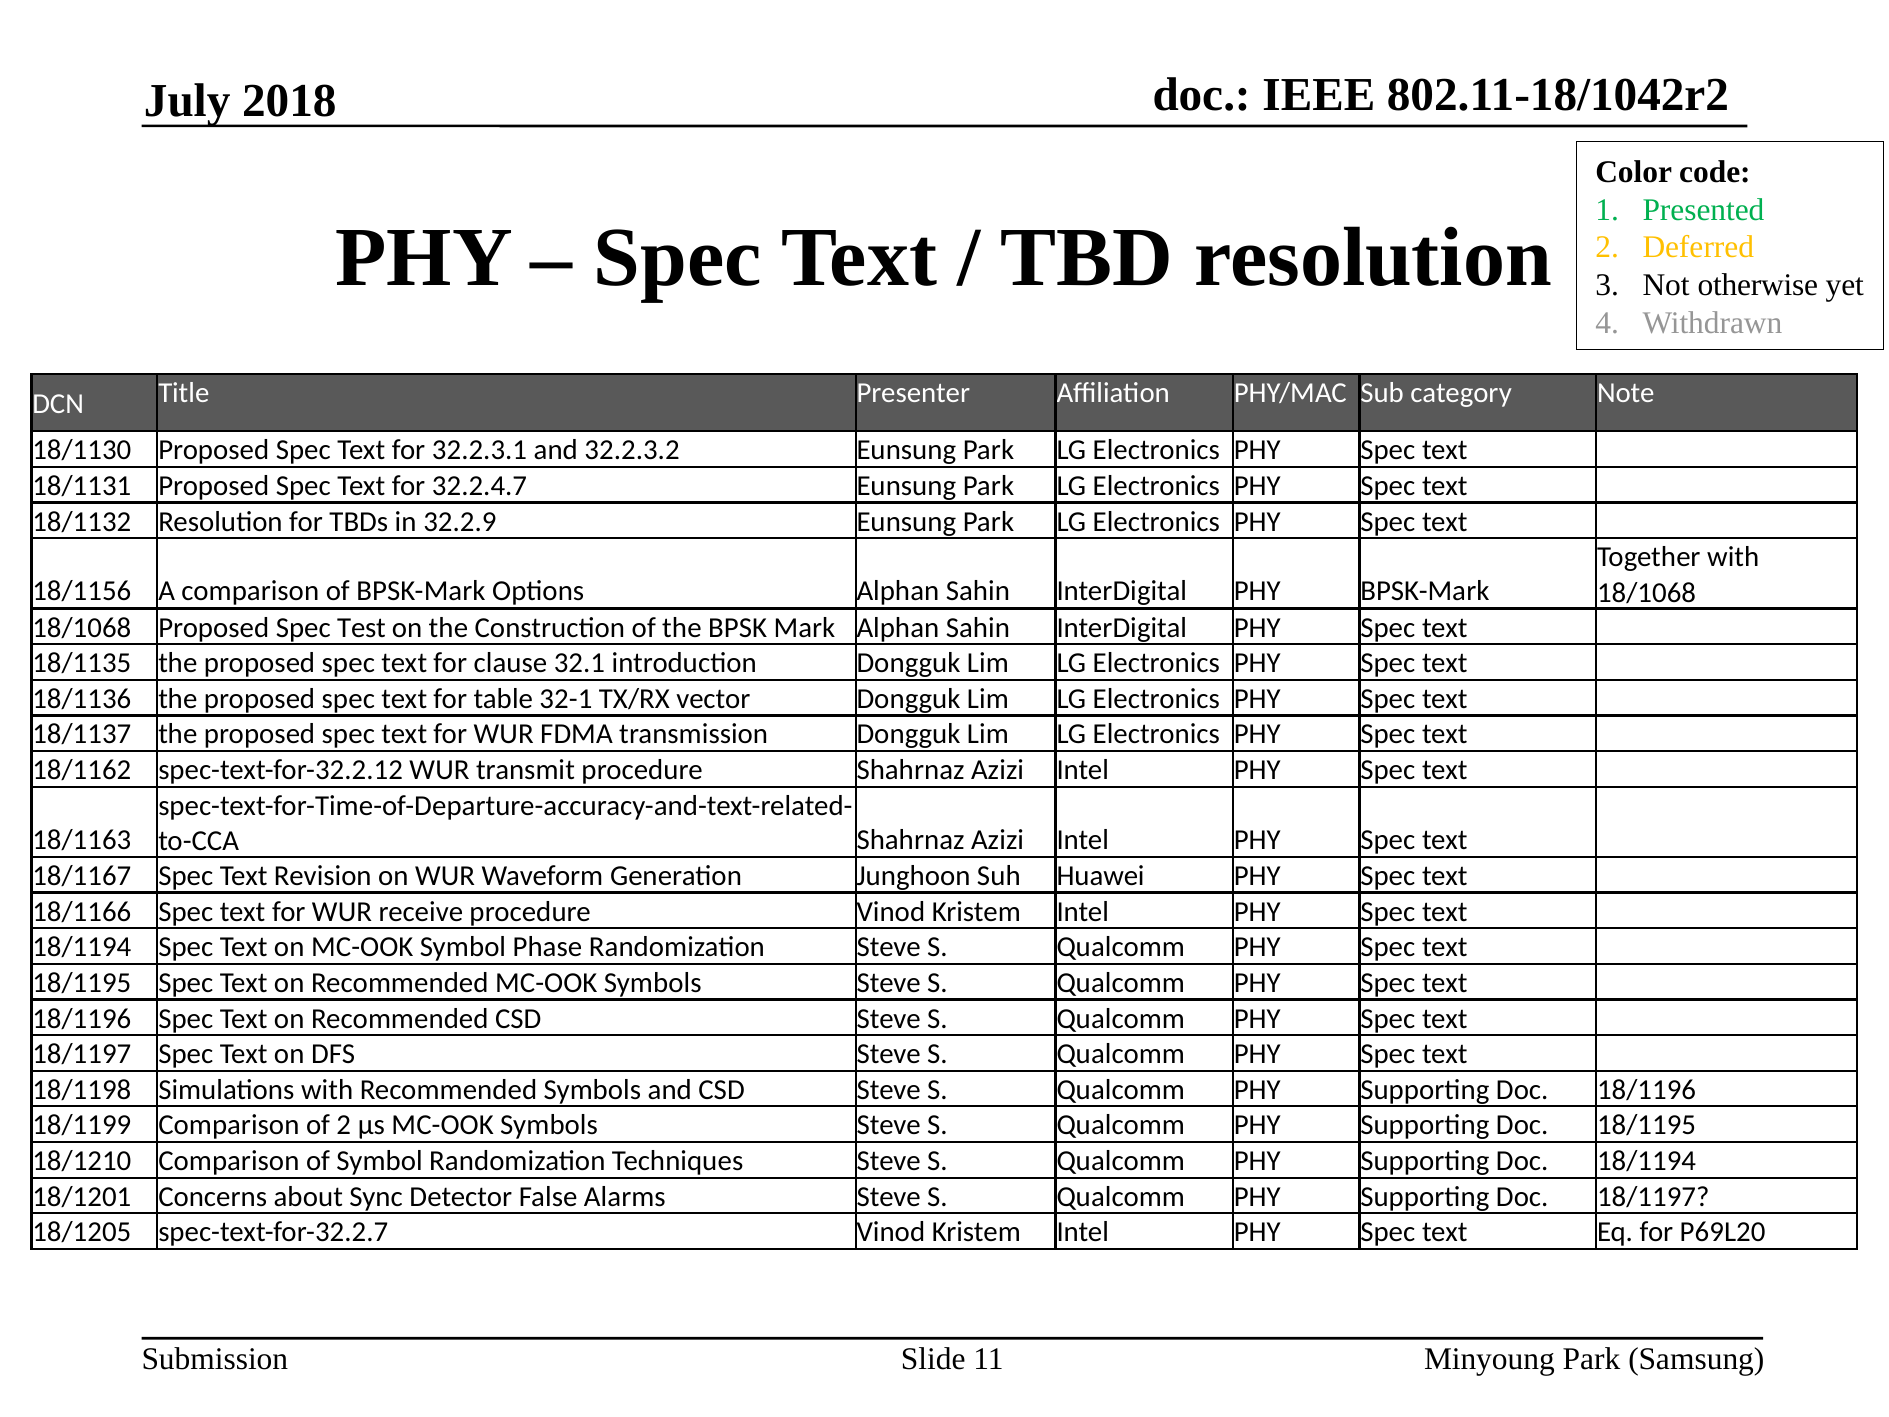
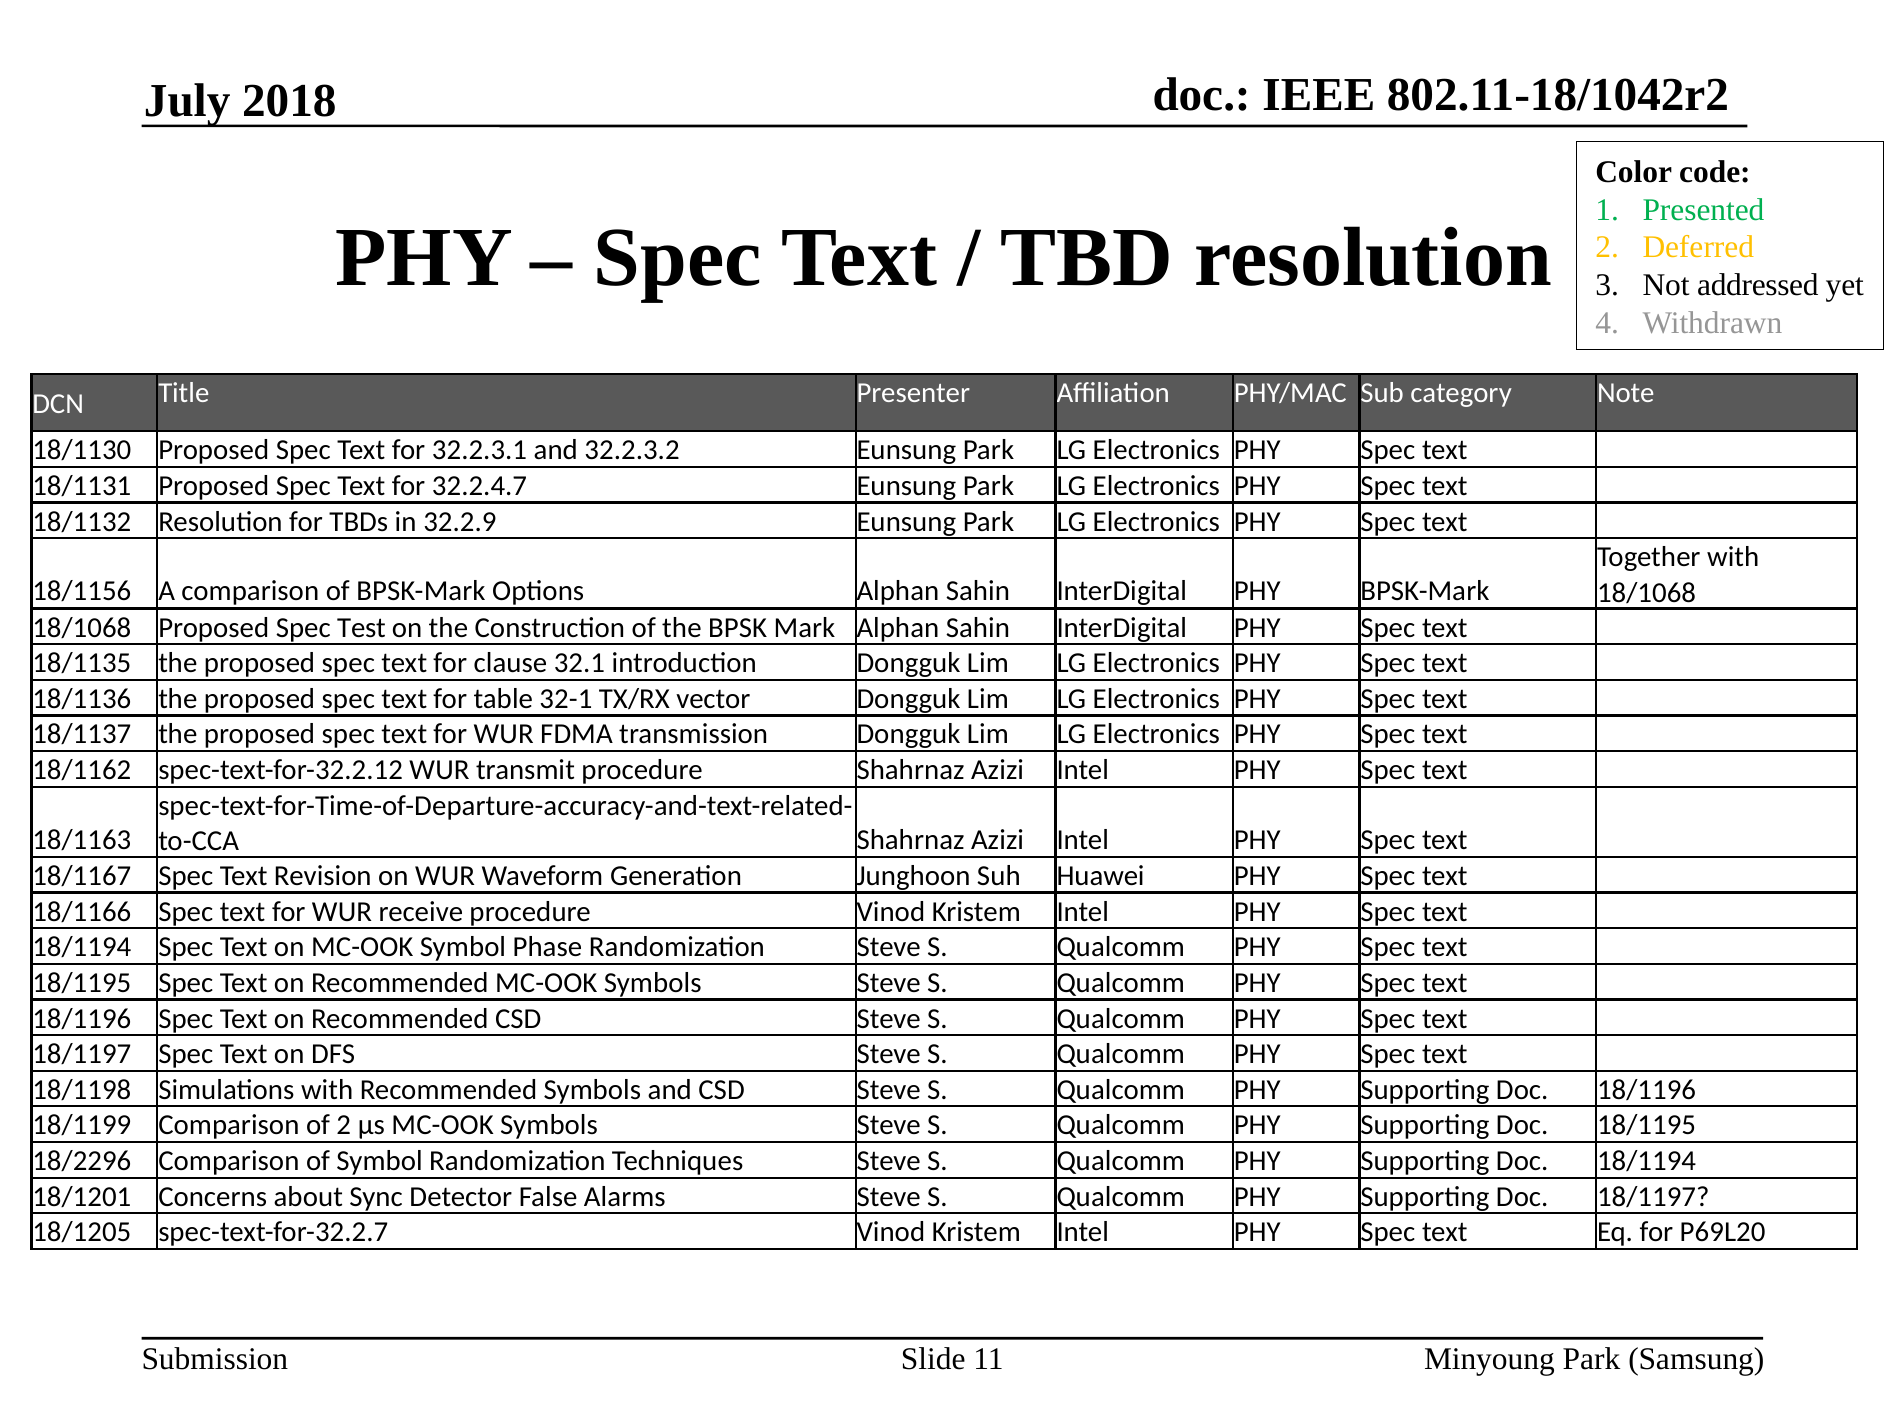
otherwise: otherwise -> addressed
18/1210: 18/1210 -> 18/2296
